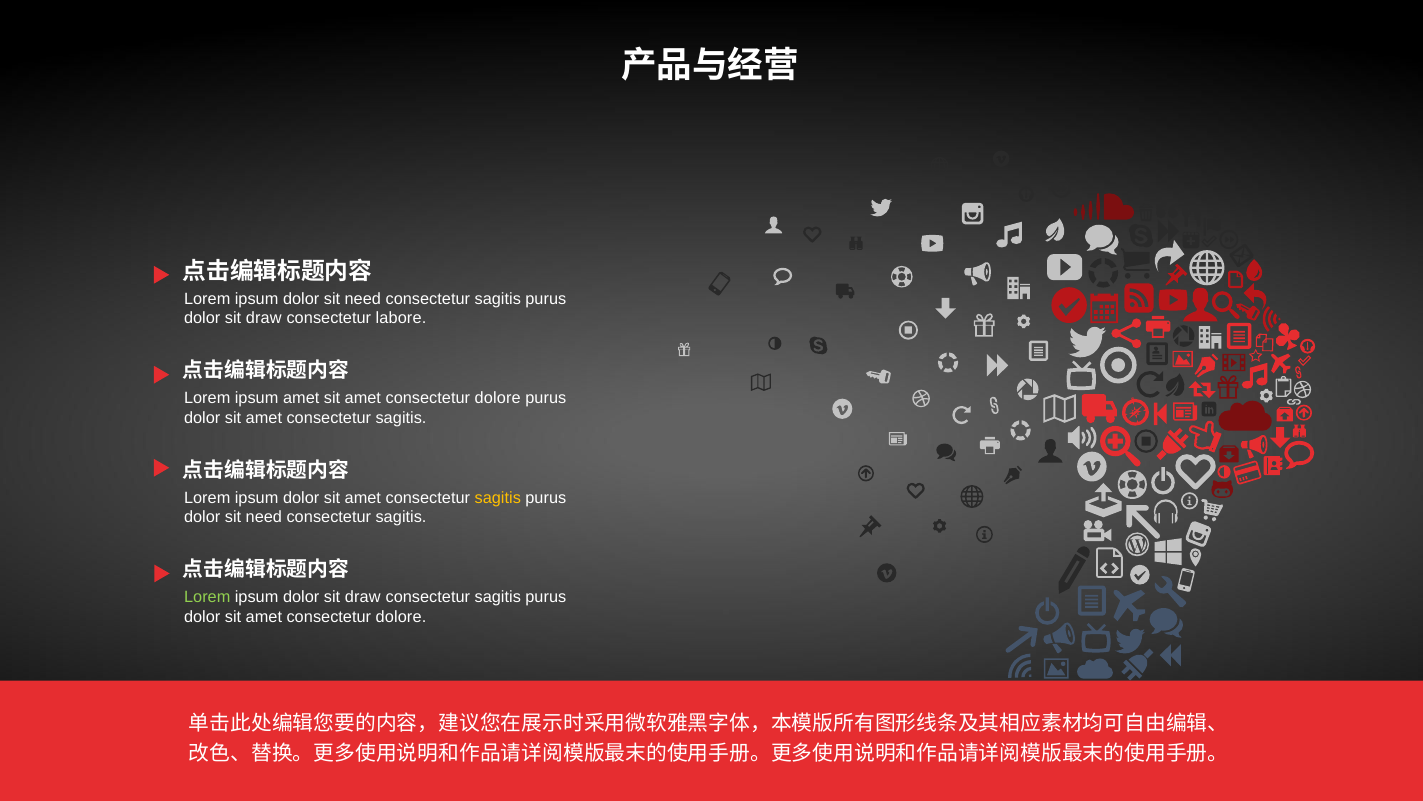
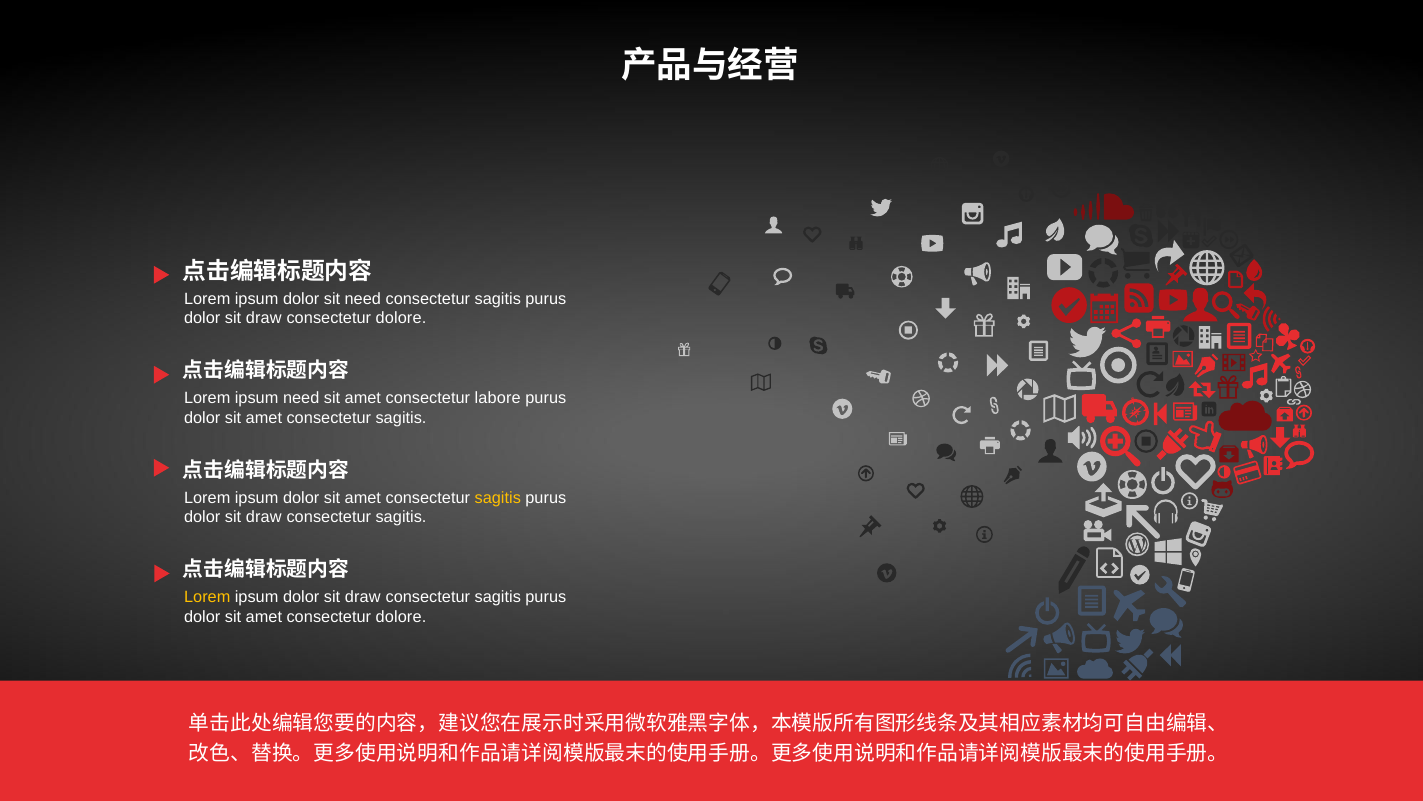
labore at (401, 318): labore -> dolore
ipsum amet: amet -> need
dolore at (498, 398): dolore -> labore
need at (264, 517): need -> draw
Lorem at (207, 597) colour: light green -> yellow
